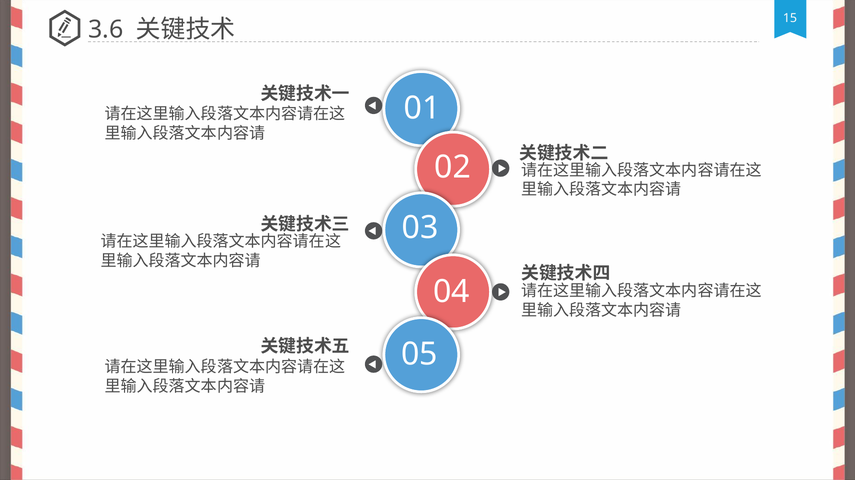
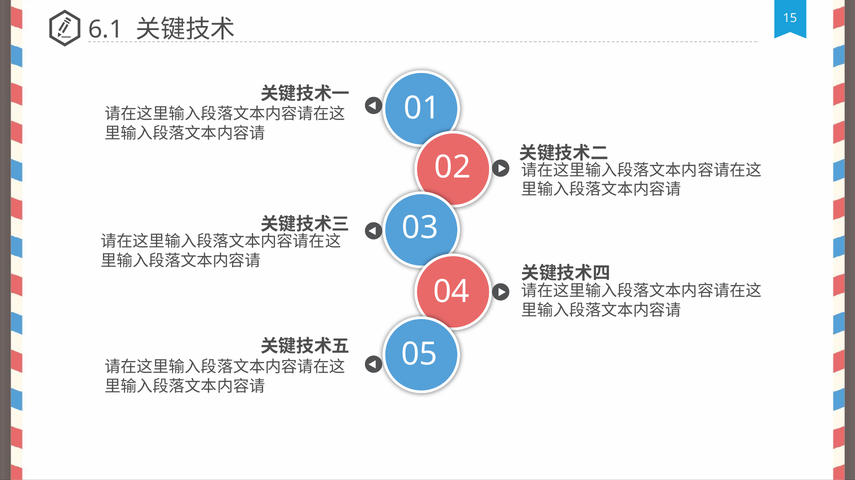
3.6: 3.6 -> 6.1
